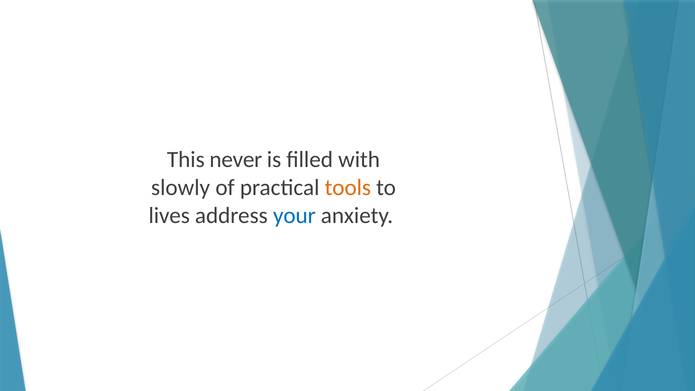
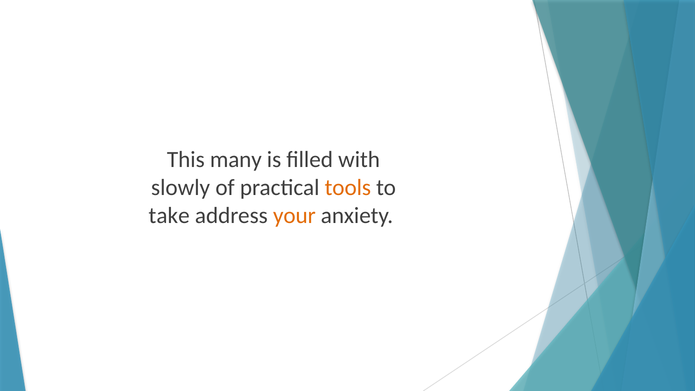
never: never -> many
lives: lives -> take
your colour: blue -> orange
